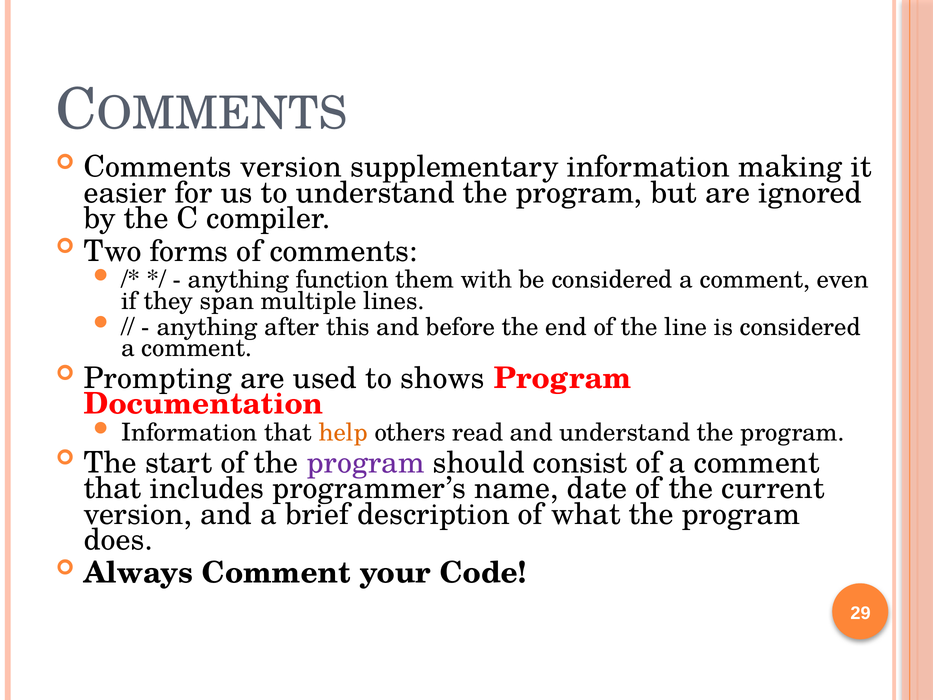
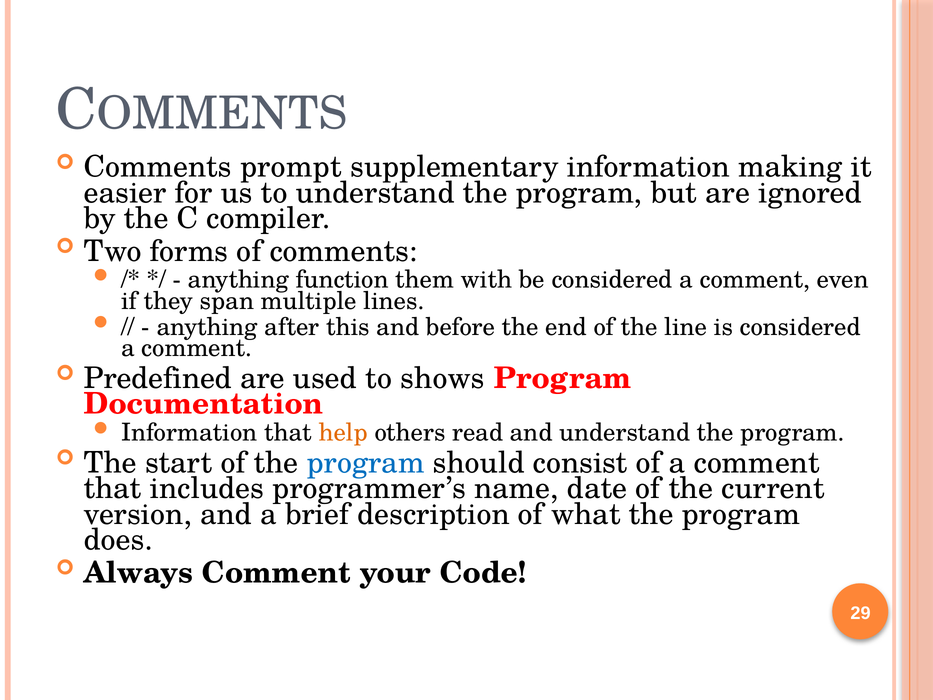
Comments version: version -> prompt
Prompting: Prompting -> Predefined
program at (366, 463) colour: purple -> blue
